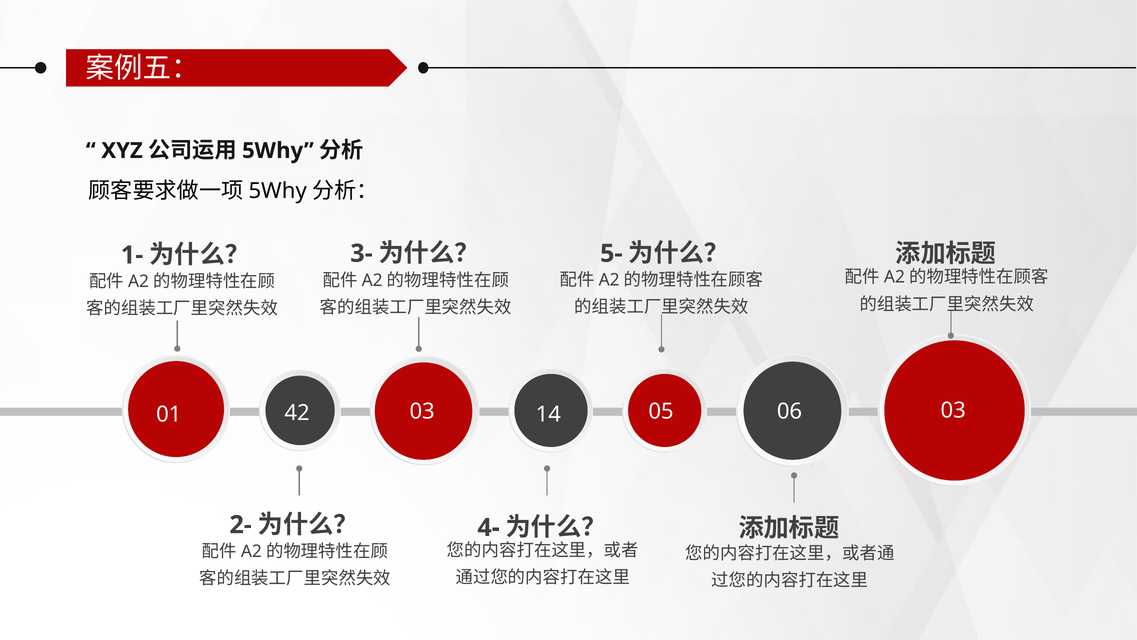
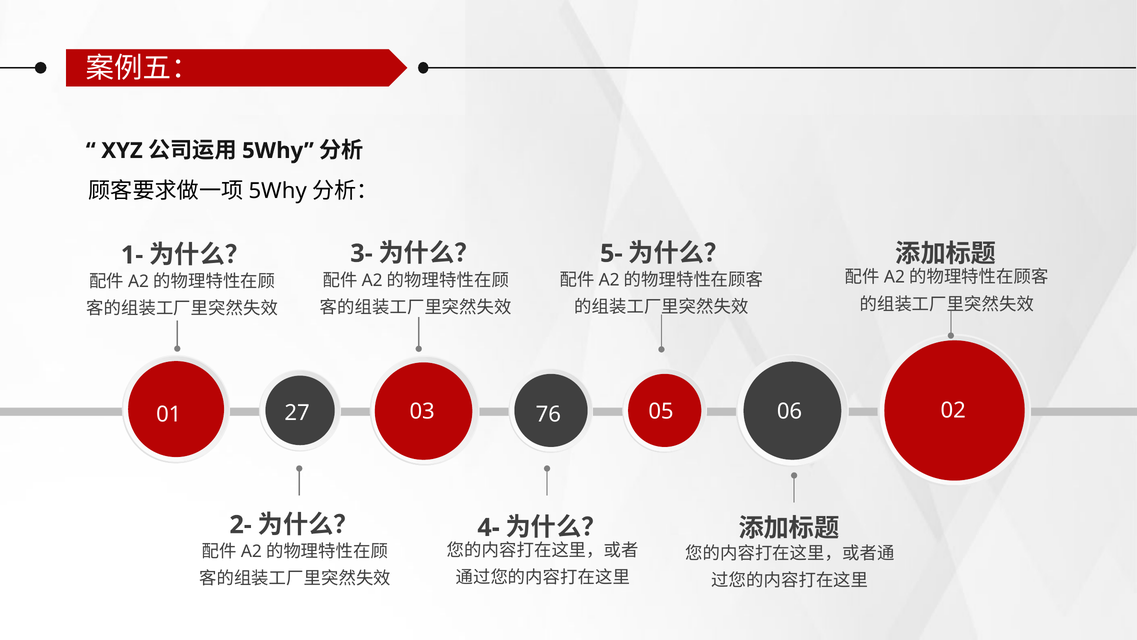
42: 42 -> 27
14: 14 -> 76
03 at (953, 410): 03 -> 02
